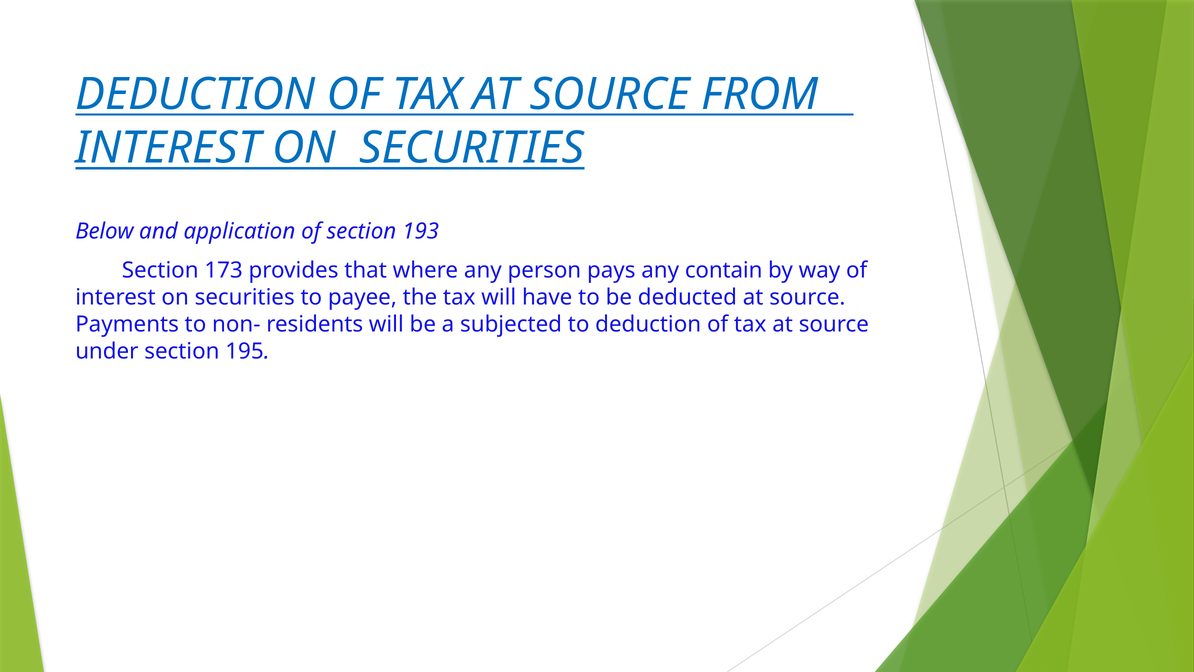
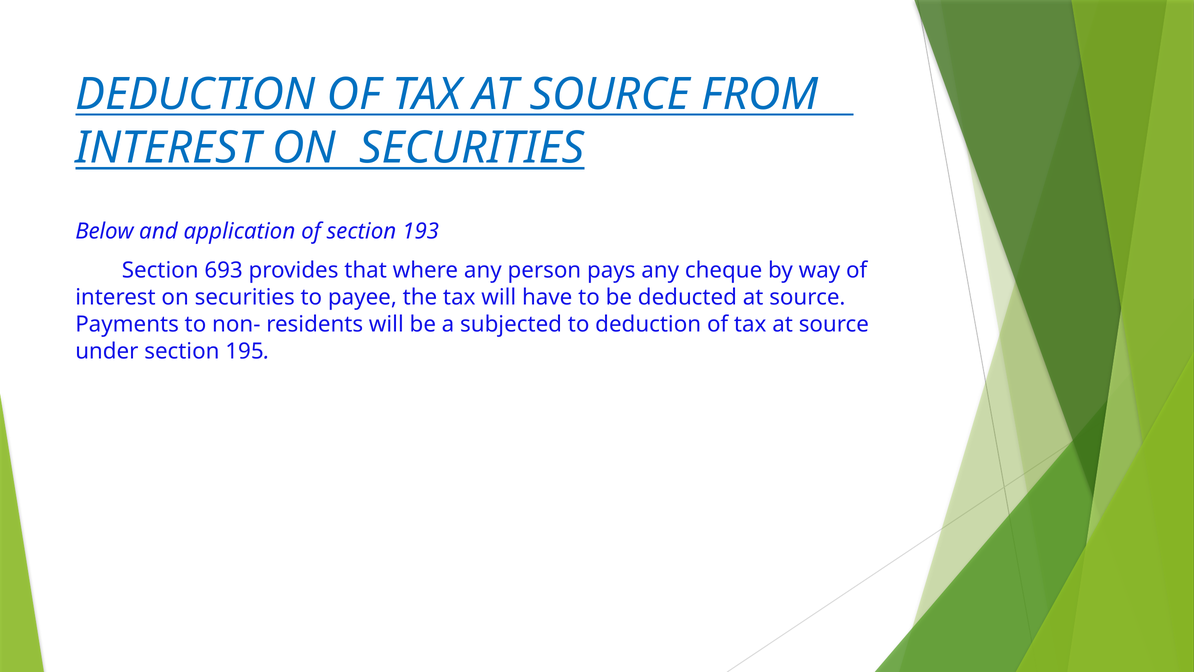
173: 173 -> 693
contain: contain -> cheque
